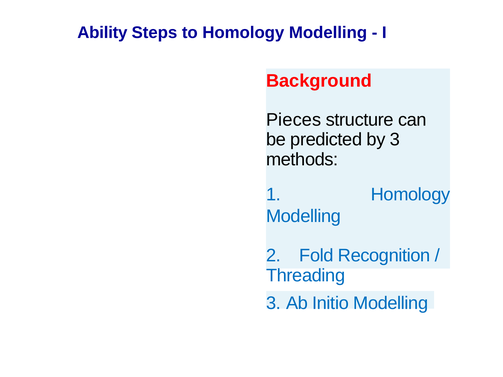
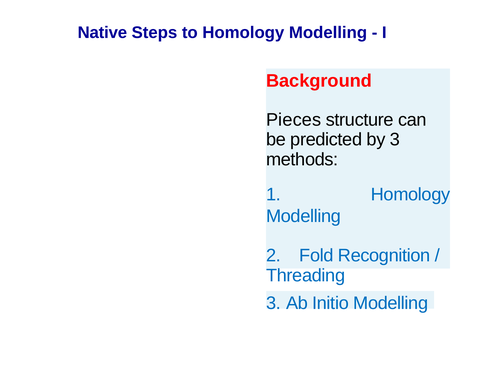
Ability: Ability -> Native
